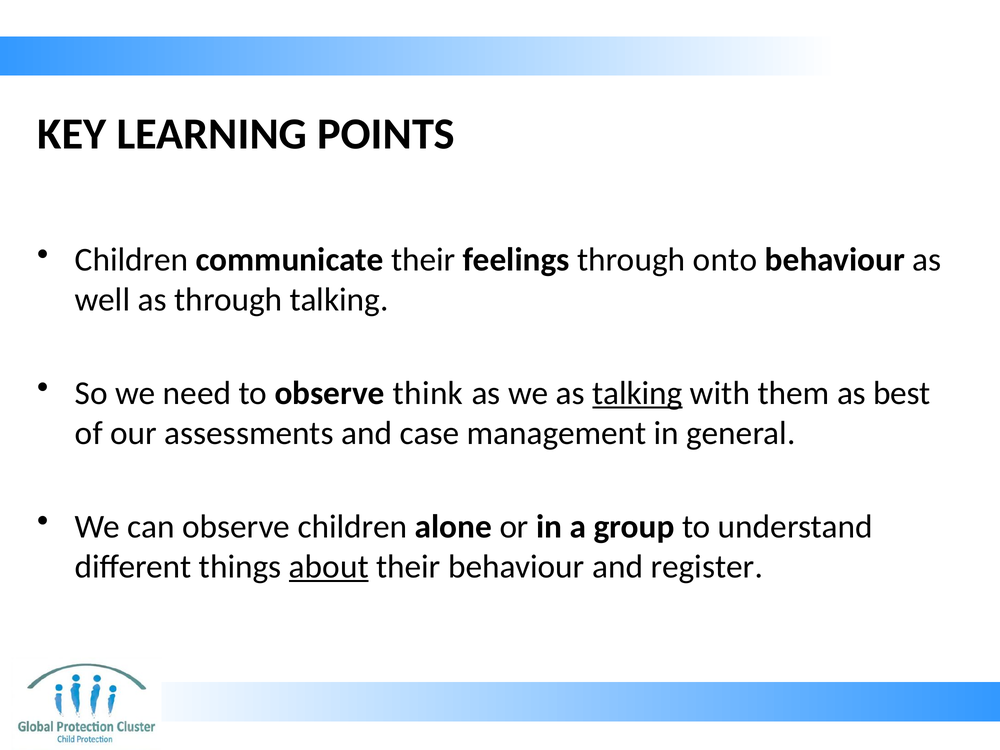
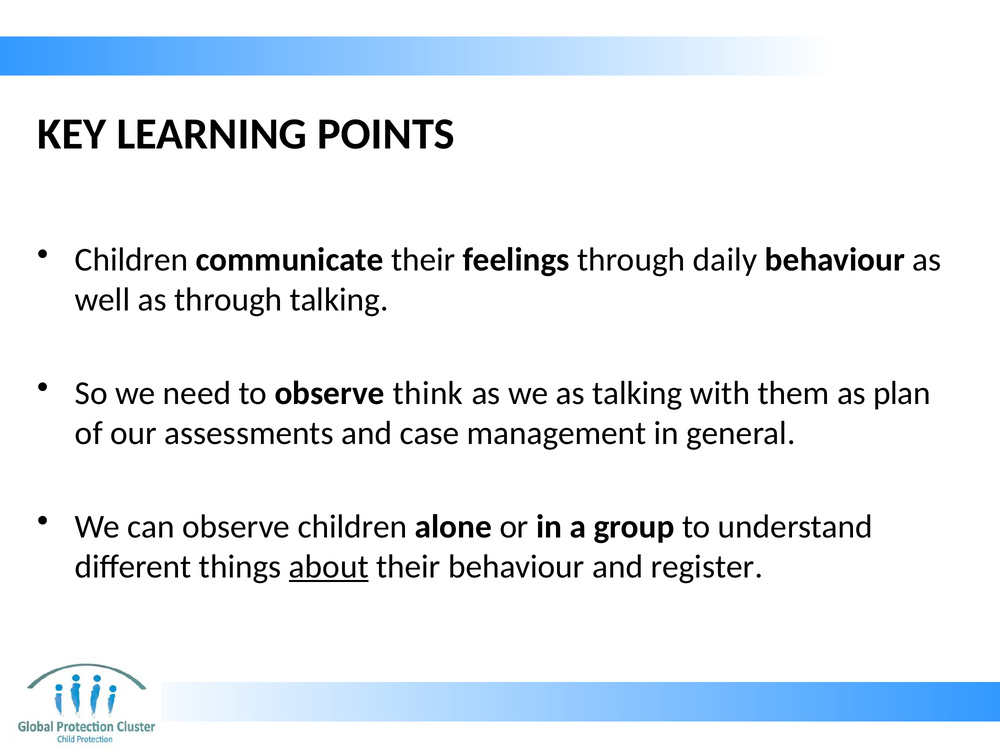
onto: onto -> daily
talking at (637, 393) underline: present -> none
best: best -> plan
